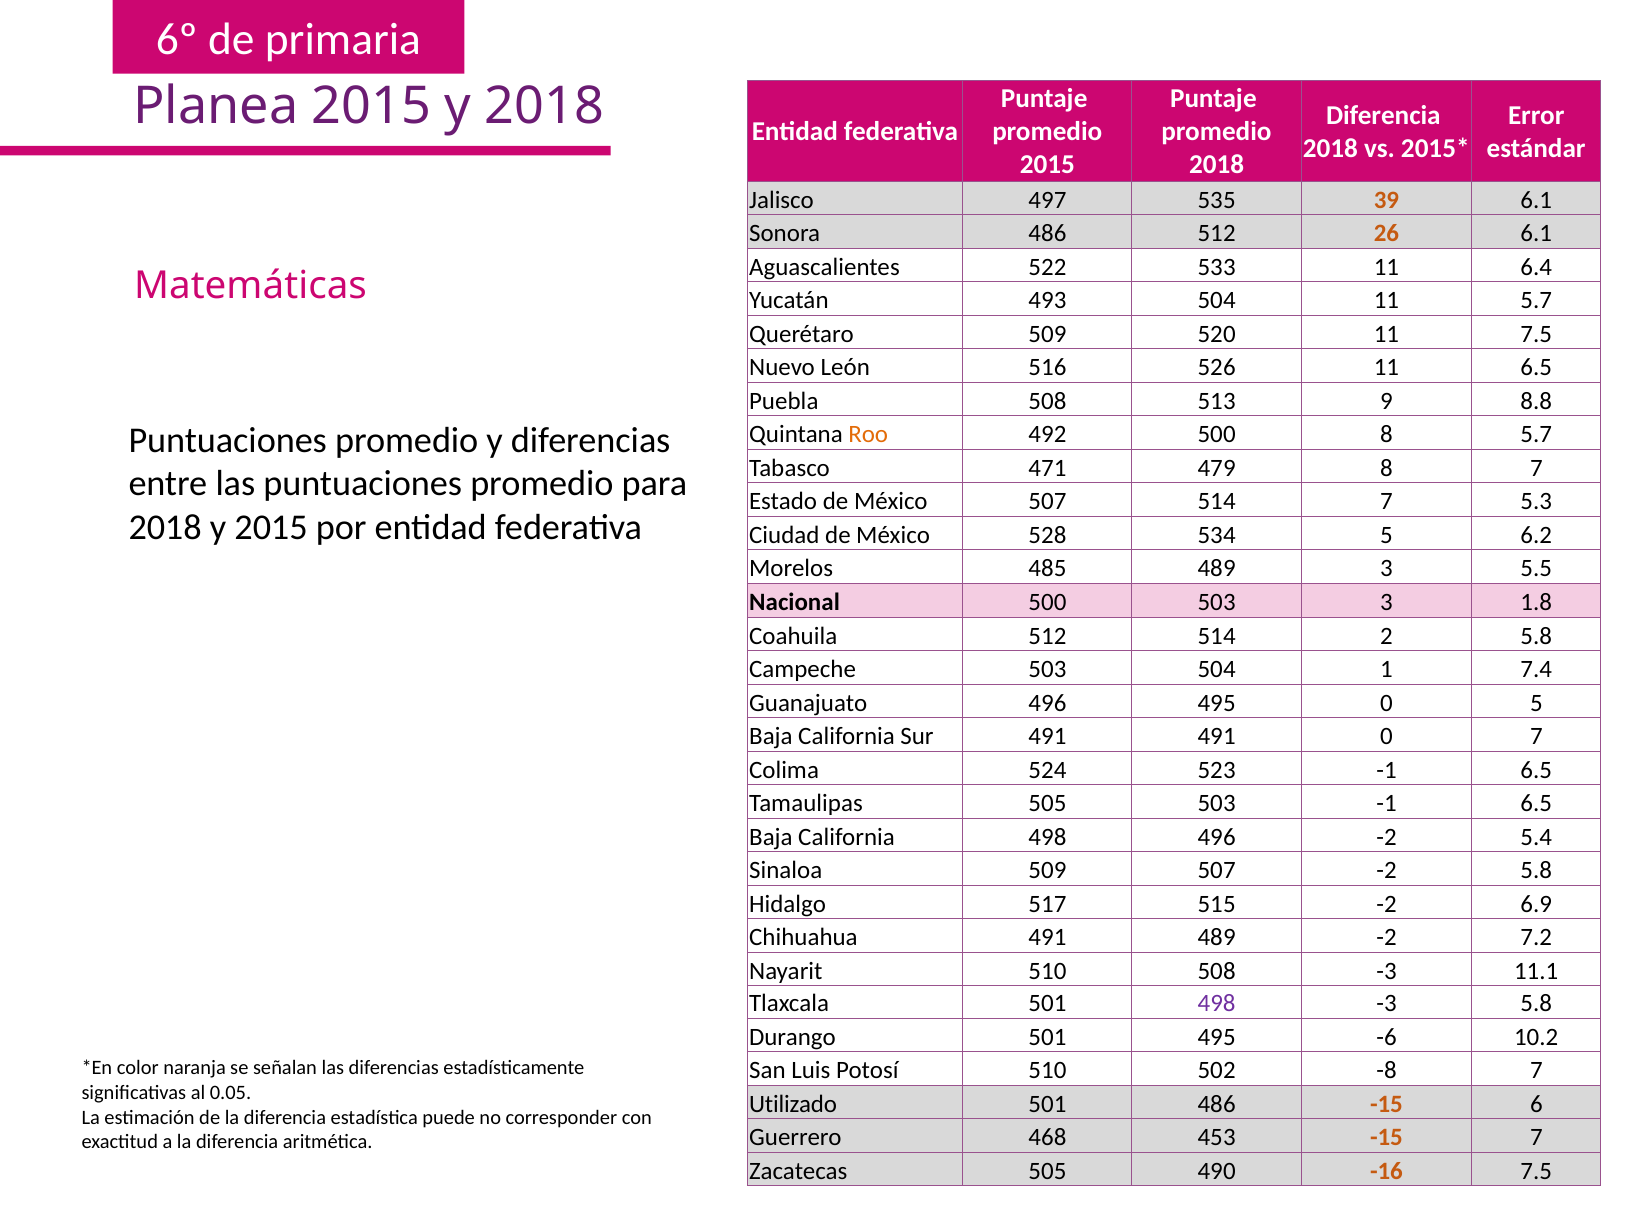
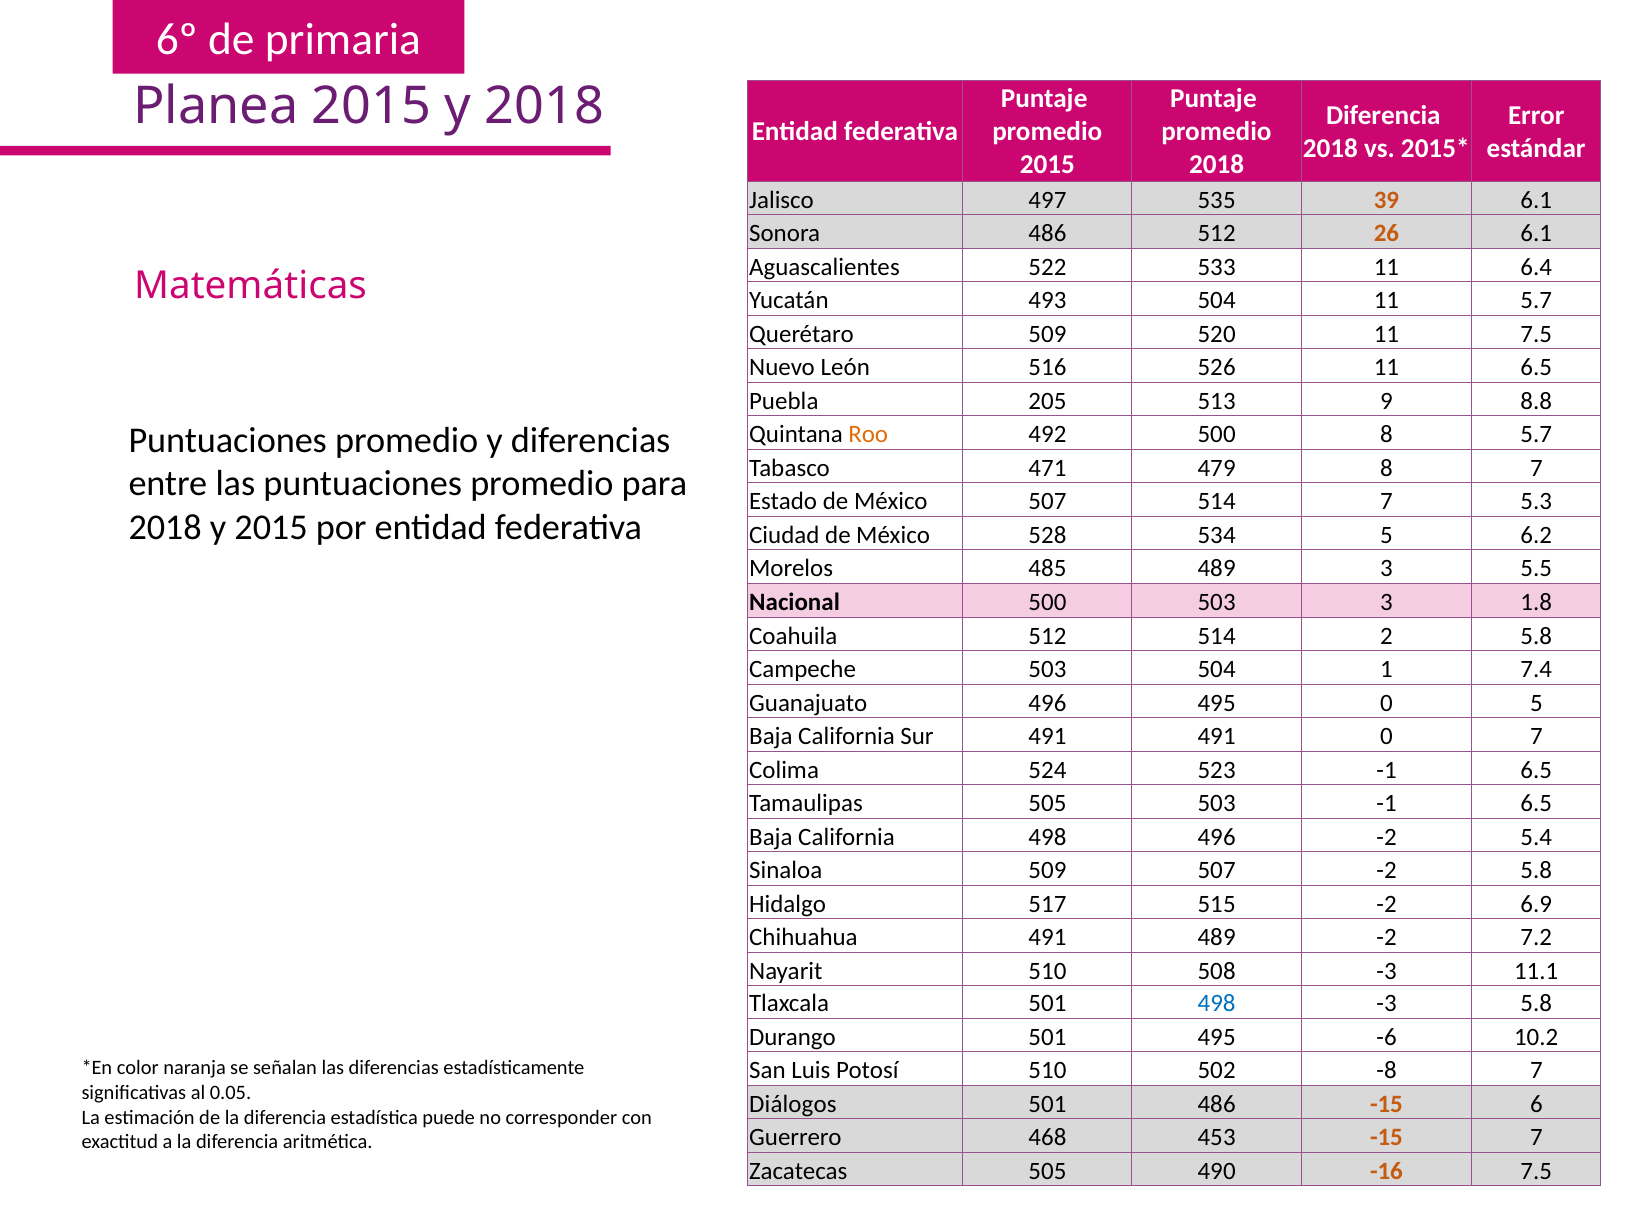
Puebla 508: 508 -> 205
498 at (1217, 1003) colour: purple -> blue
Utilizado: Utilizado -> Diálogos
